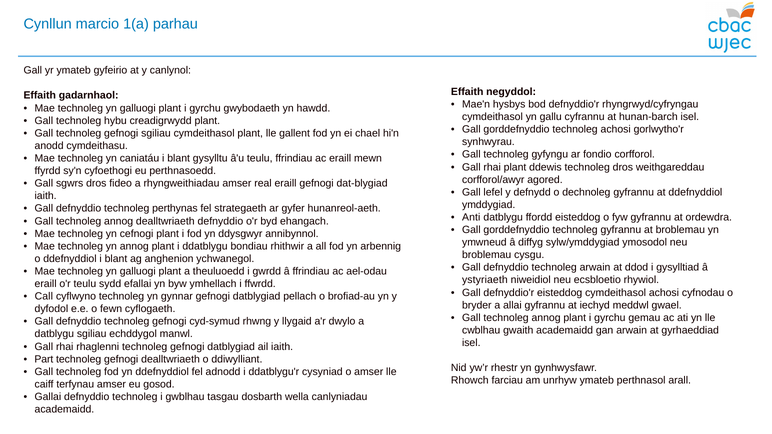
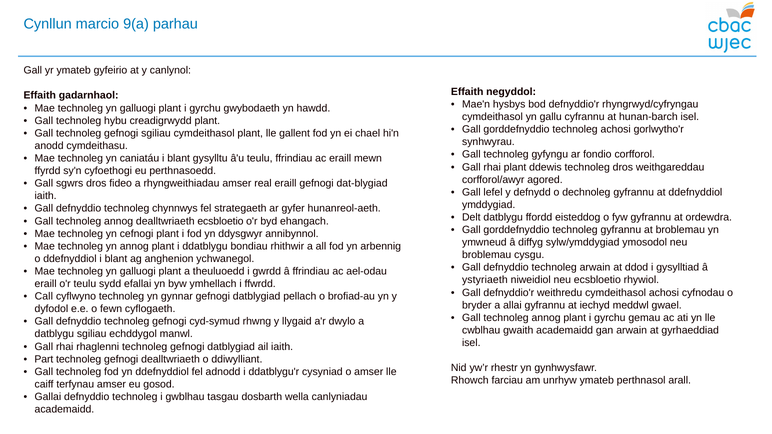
1(a: 1(a -> 9(a
perthynas: perthynas -> chynnwys
Anti: Anti -> Delt
dealltwriaeth defnyddio: defnyddio -> ecsbloetio
defnyddio'r eisteddog: eisteddog -> weithredu
